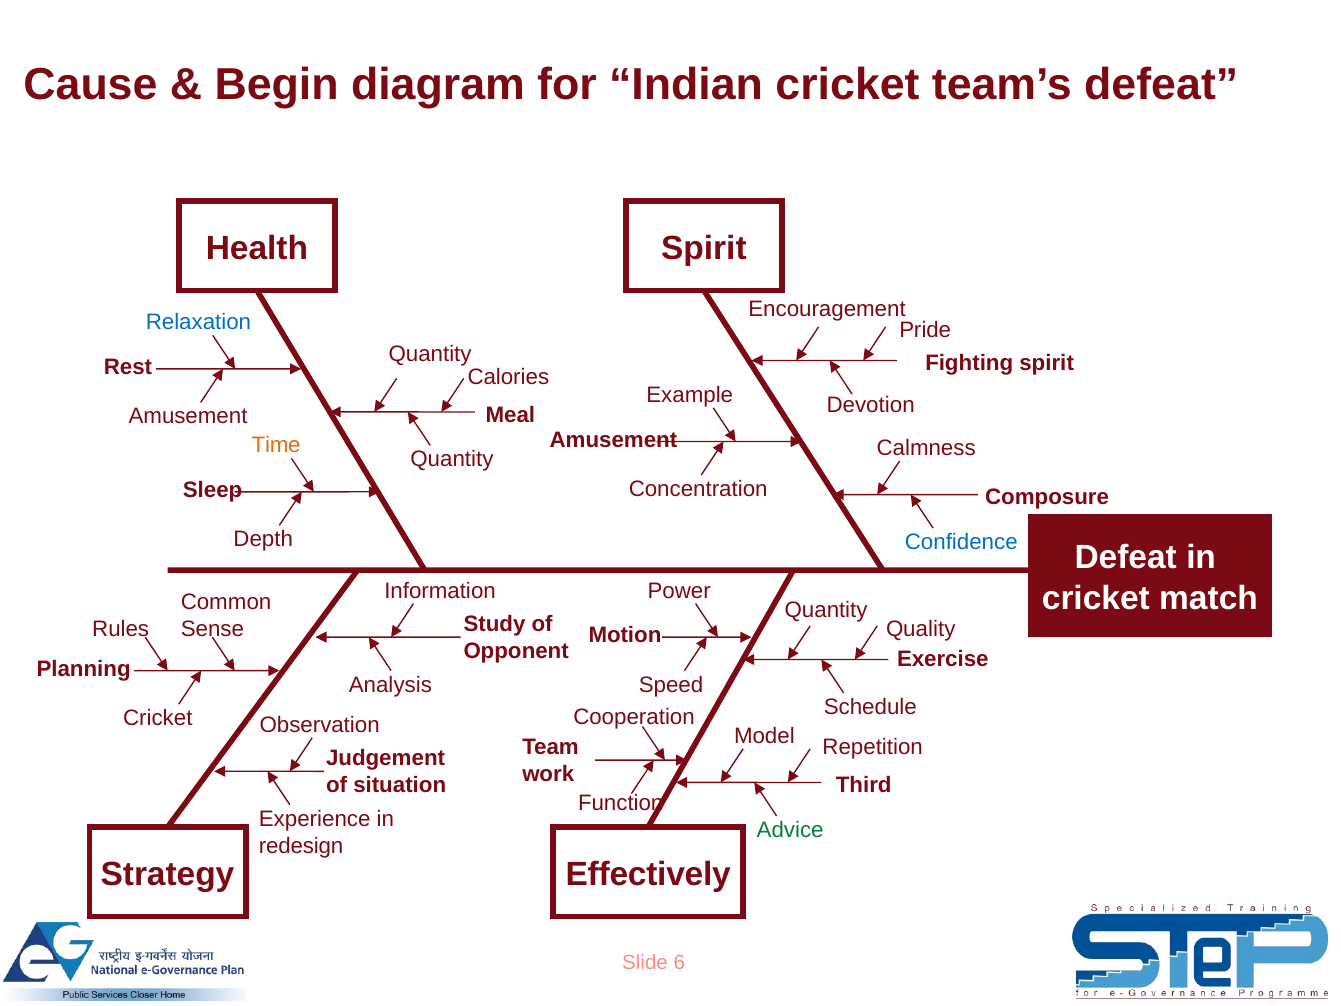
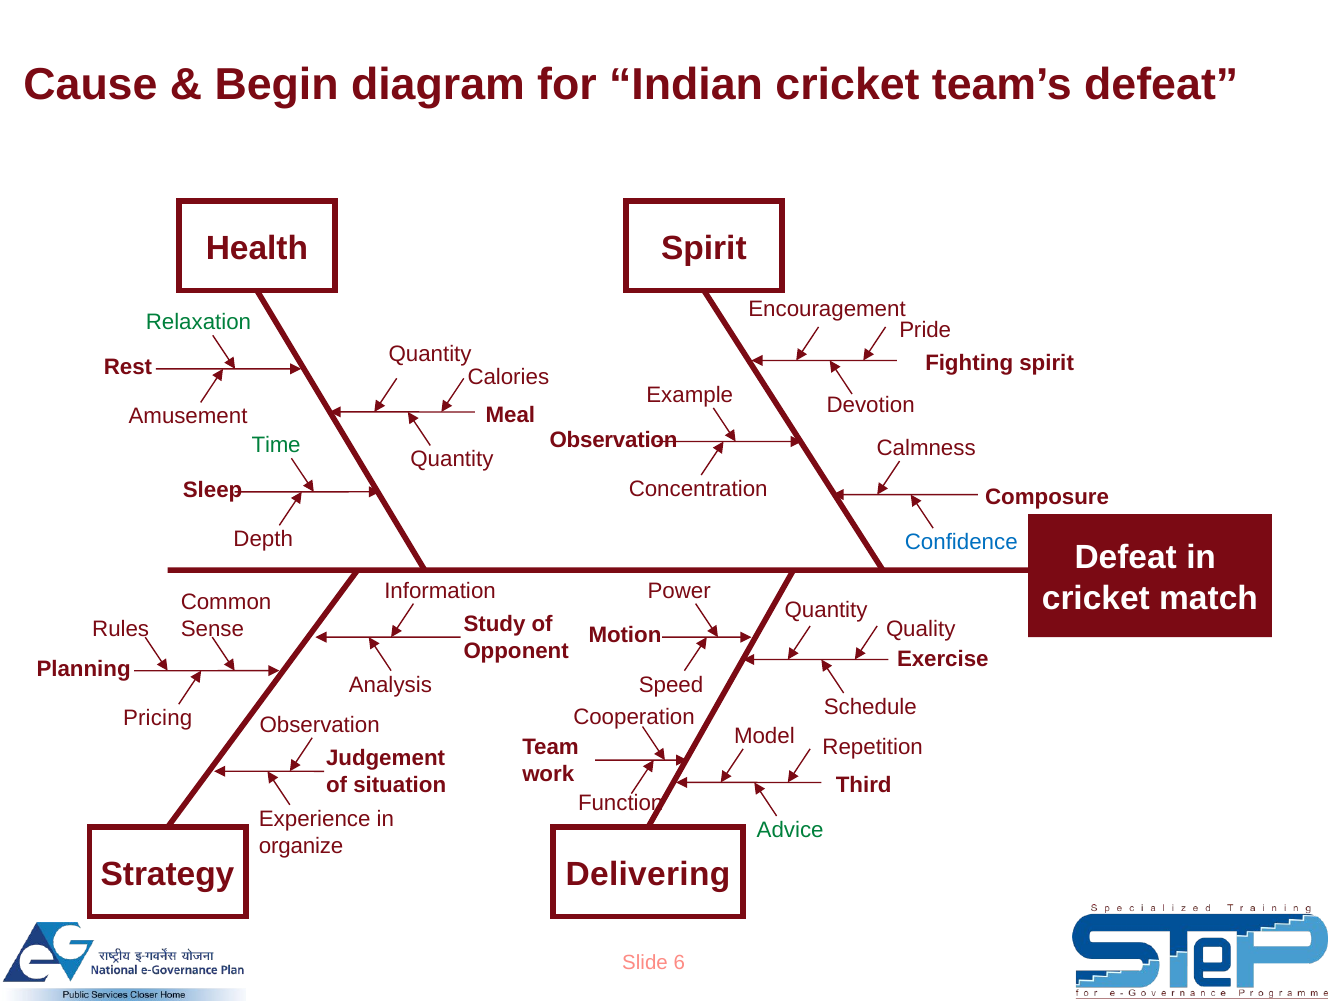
Relaxation colour: blue -> green
Amusement at (613, 440): Amusement -> Observation
Time colour: orange -> green
Cricket at (158, 718): Cricket -> Pricing
redesign: redesign -> organize
Effectively: Effectively -> Delivering
